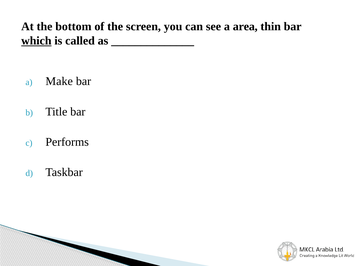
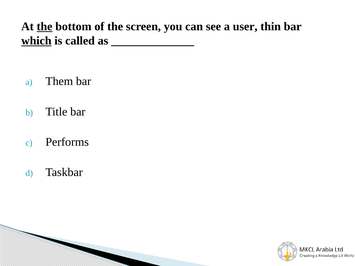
the at (45, 27) underline: none -> present
area: area -> user
Make: Make -> Them
